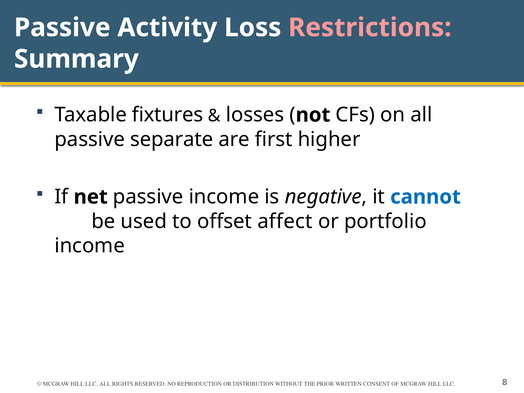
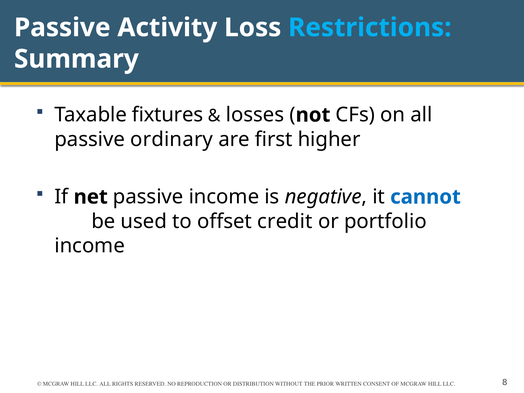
Restrictions colour: pink -> light blue
separate: separate -> ordinary
affect: affect -> credit
